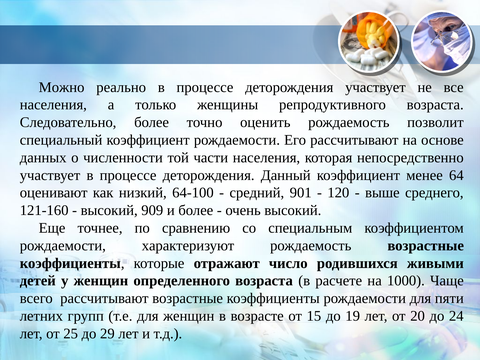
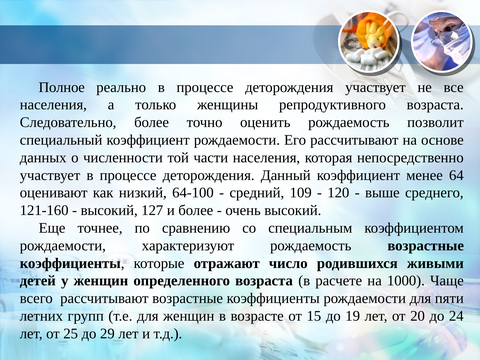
Можно: Можно -> Полное
901: 901 -> 109
909: 909 -> 127
